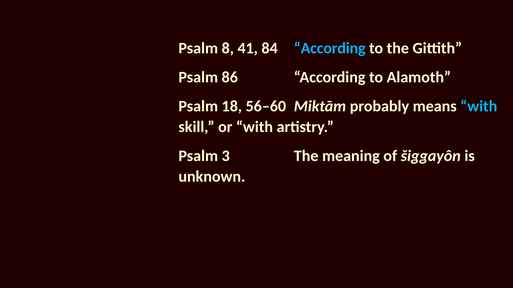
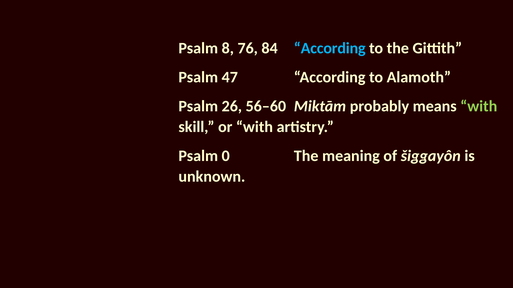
41: 41 -> 76
86: 86 -> 47
18: 18 -> 26
with at (479, 107) colour: light blue -> light green
3: 3 -> 0
